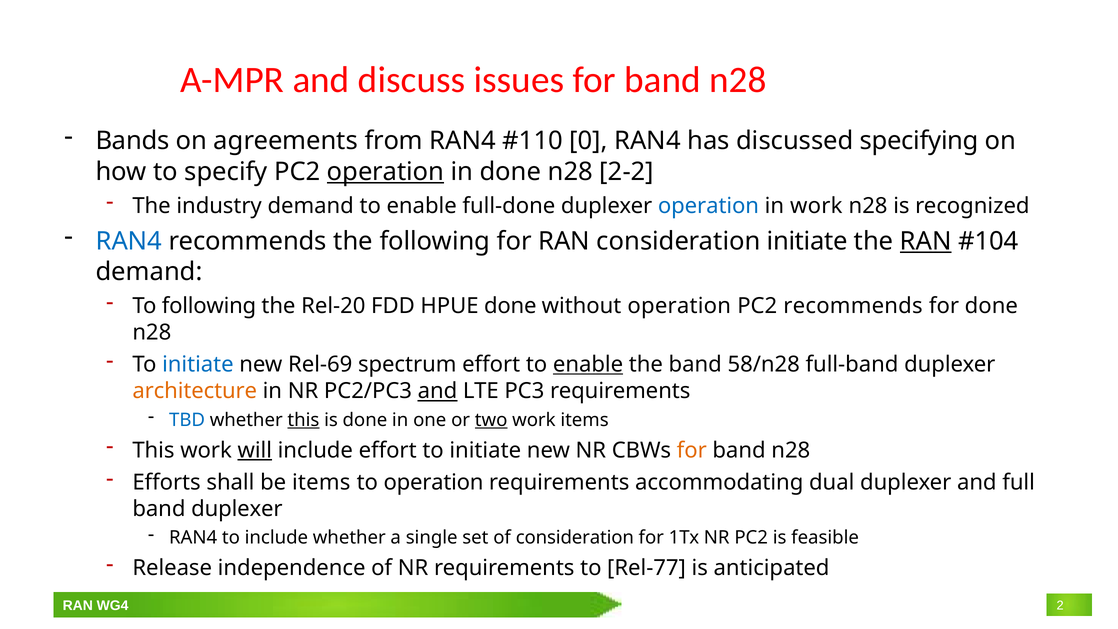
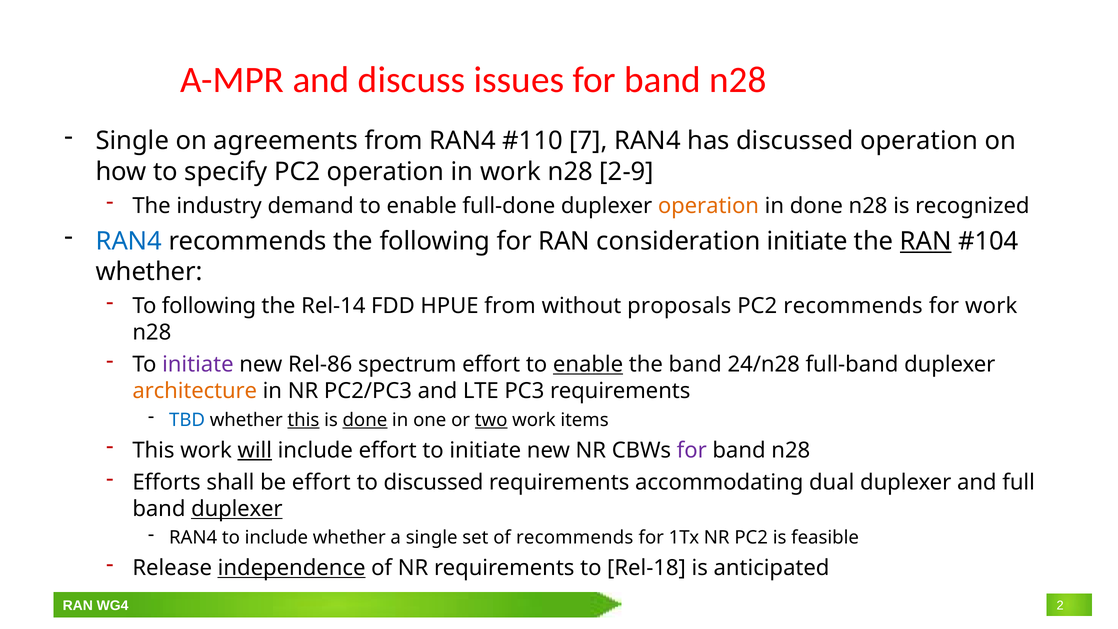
Bands at (132, 141): Bands -> Single
0: 0 -> 7
discussed specifying: specifying -> operation
operation at (386, 172) underline: present -> none
in done: done -> work
2-2: 2-2 -> 2-9
operation at (708, 206) colour: blue -> orange
in work: work -> done
demand at (149, 272): demand -> whether
Rel-20: Rel-20 -> Rel-14
HPUE done: done -> from
without operation: operation -> proposals
for done: done -> work
initiate at (198, 364) colour: blue -> purple
Rel-69: Rel-69 -> Rel-86
58/n28: 58/n28 -> 24/n28
and at (438, 391) underline: present -> none
done at (365, 420) underline: none -> present
for at (692, 450) colour: orange -> purple
be items: items -> effort
to operation: operation -> discussed
duplexer at (237, 509) underline: none -> present
of consideration: consideration -> recommends
independence underline: none -> present
Rel-77: Rel-77 -> Rel-18
